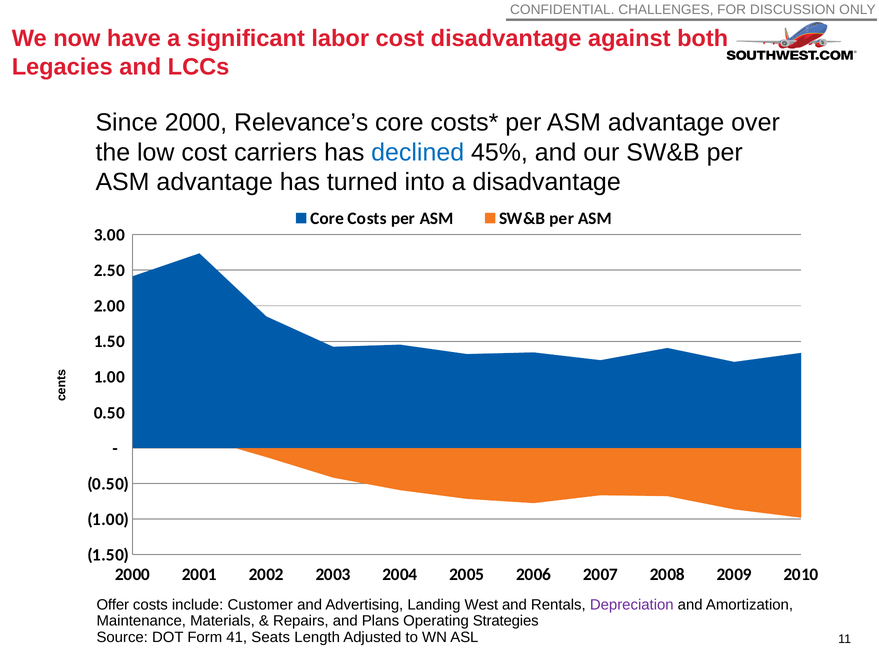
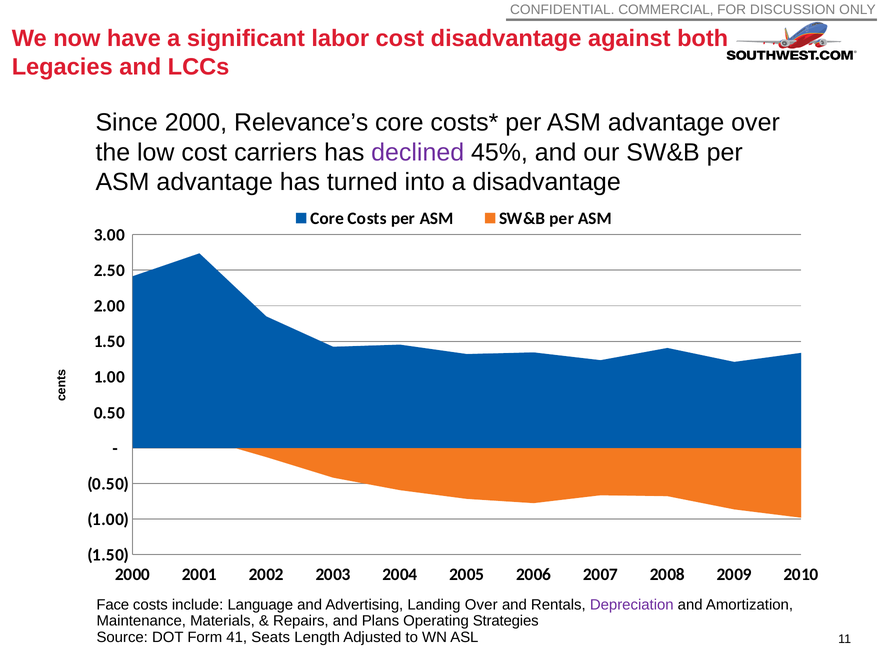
CHALLENGES: CHALLENGES -> COMMERCIAL
declined colour: blue -> purple
Offer: Offer -> Face
Customer: Customer -> Language
Landing West: West -> Over
